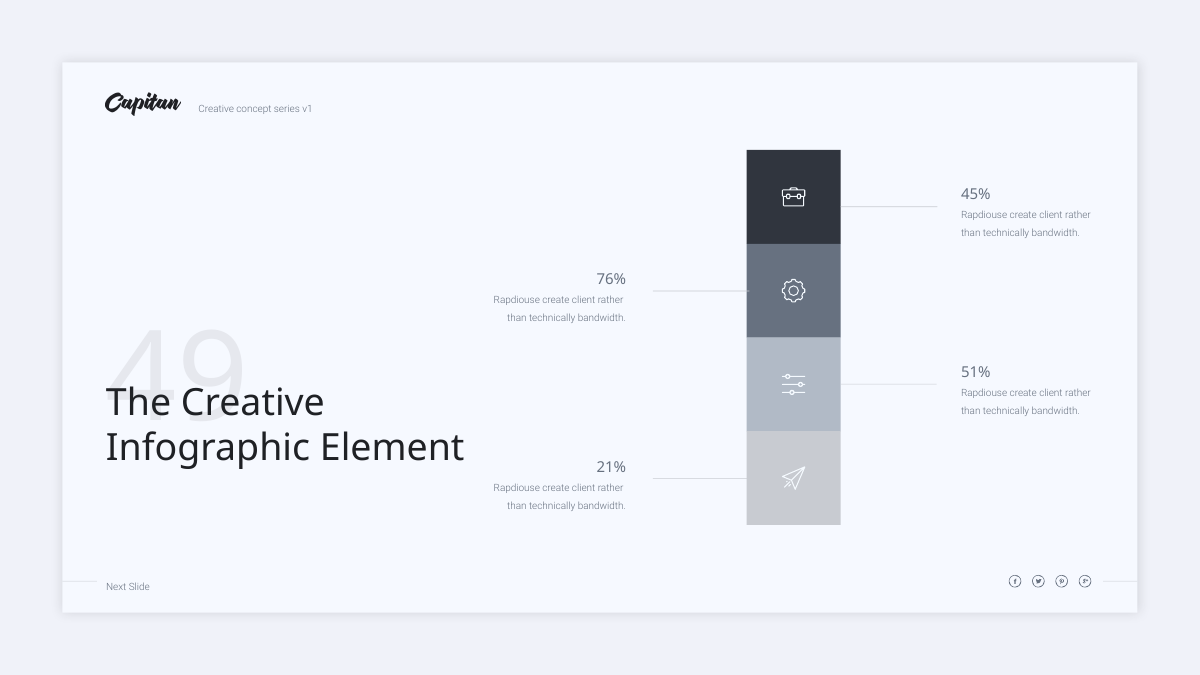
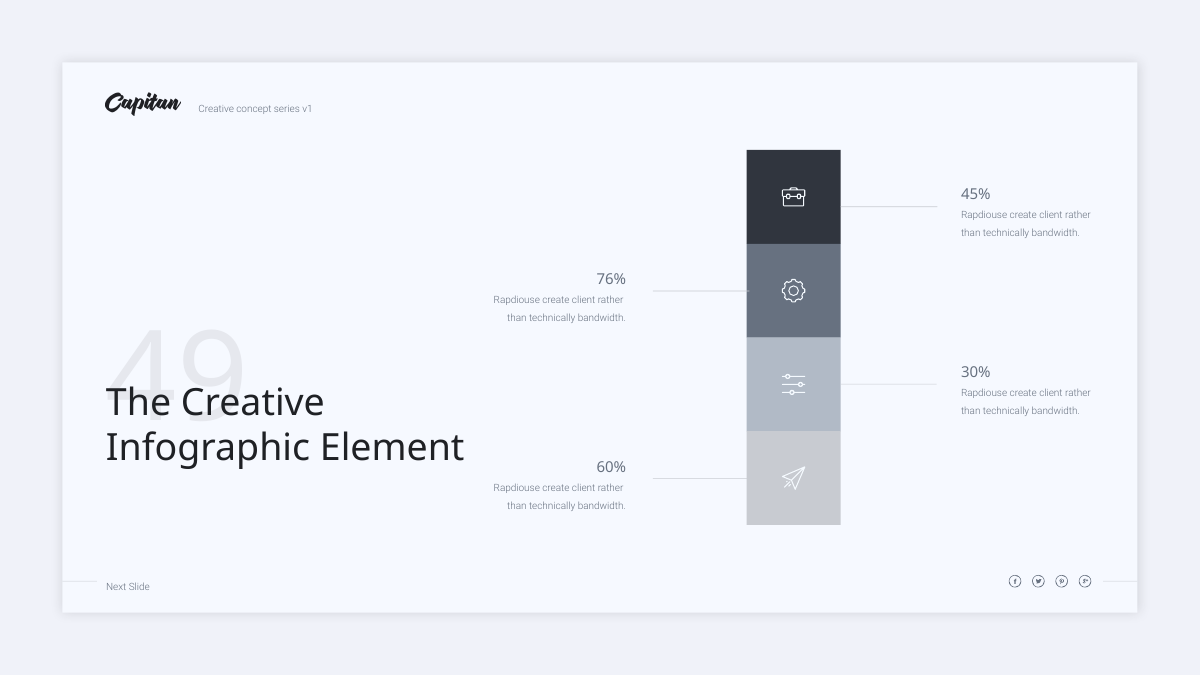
51%: 51% -> 30%
21%: 21% -> 60%
